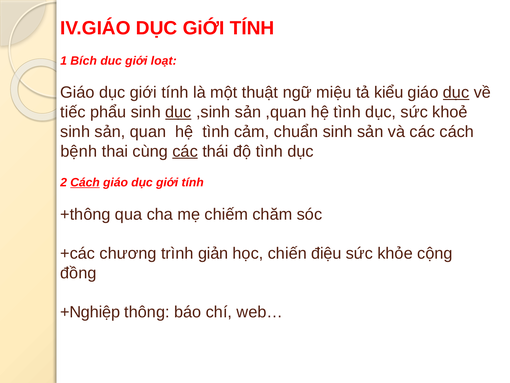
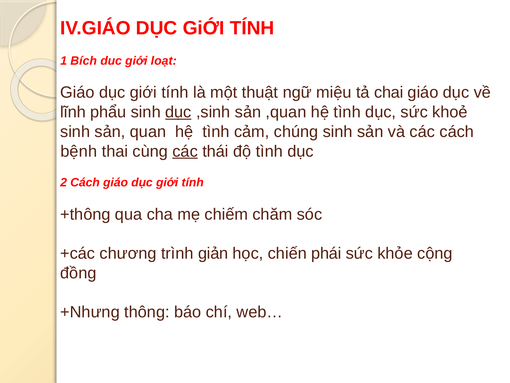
kiểu: kiểu -> chai
dục at (456, 92) underline: present -> none
tiếc: tiếc -> lĩnh
chuẩn: chuẩn -> chúng
Cách at (85, 182) underline: present -> none
điệu: điệu -> phái
+Nghiệp: +Nghiệp -> +Nhưng
